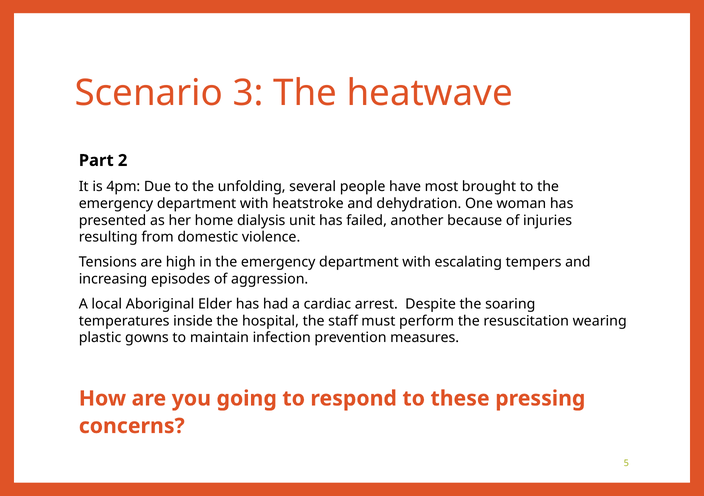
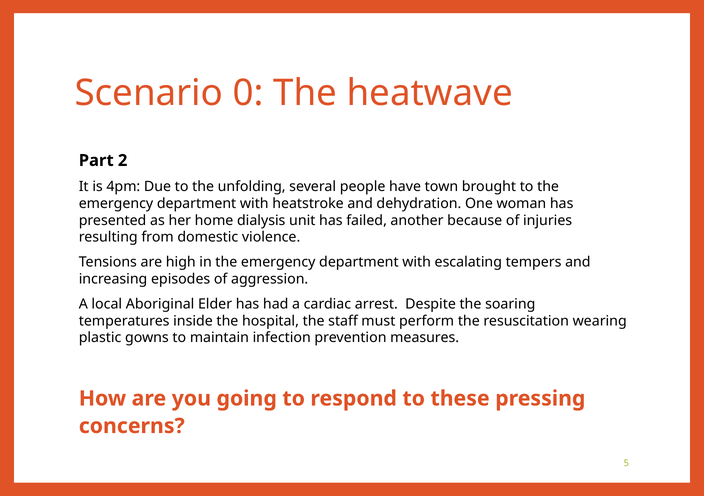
3: 3 -> 0
most: most -> town
